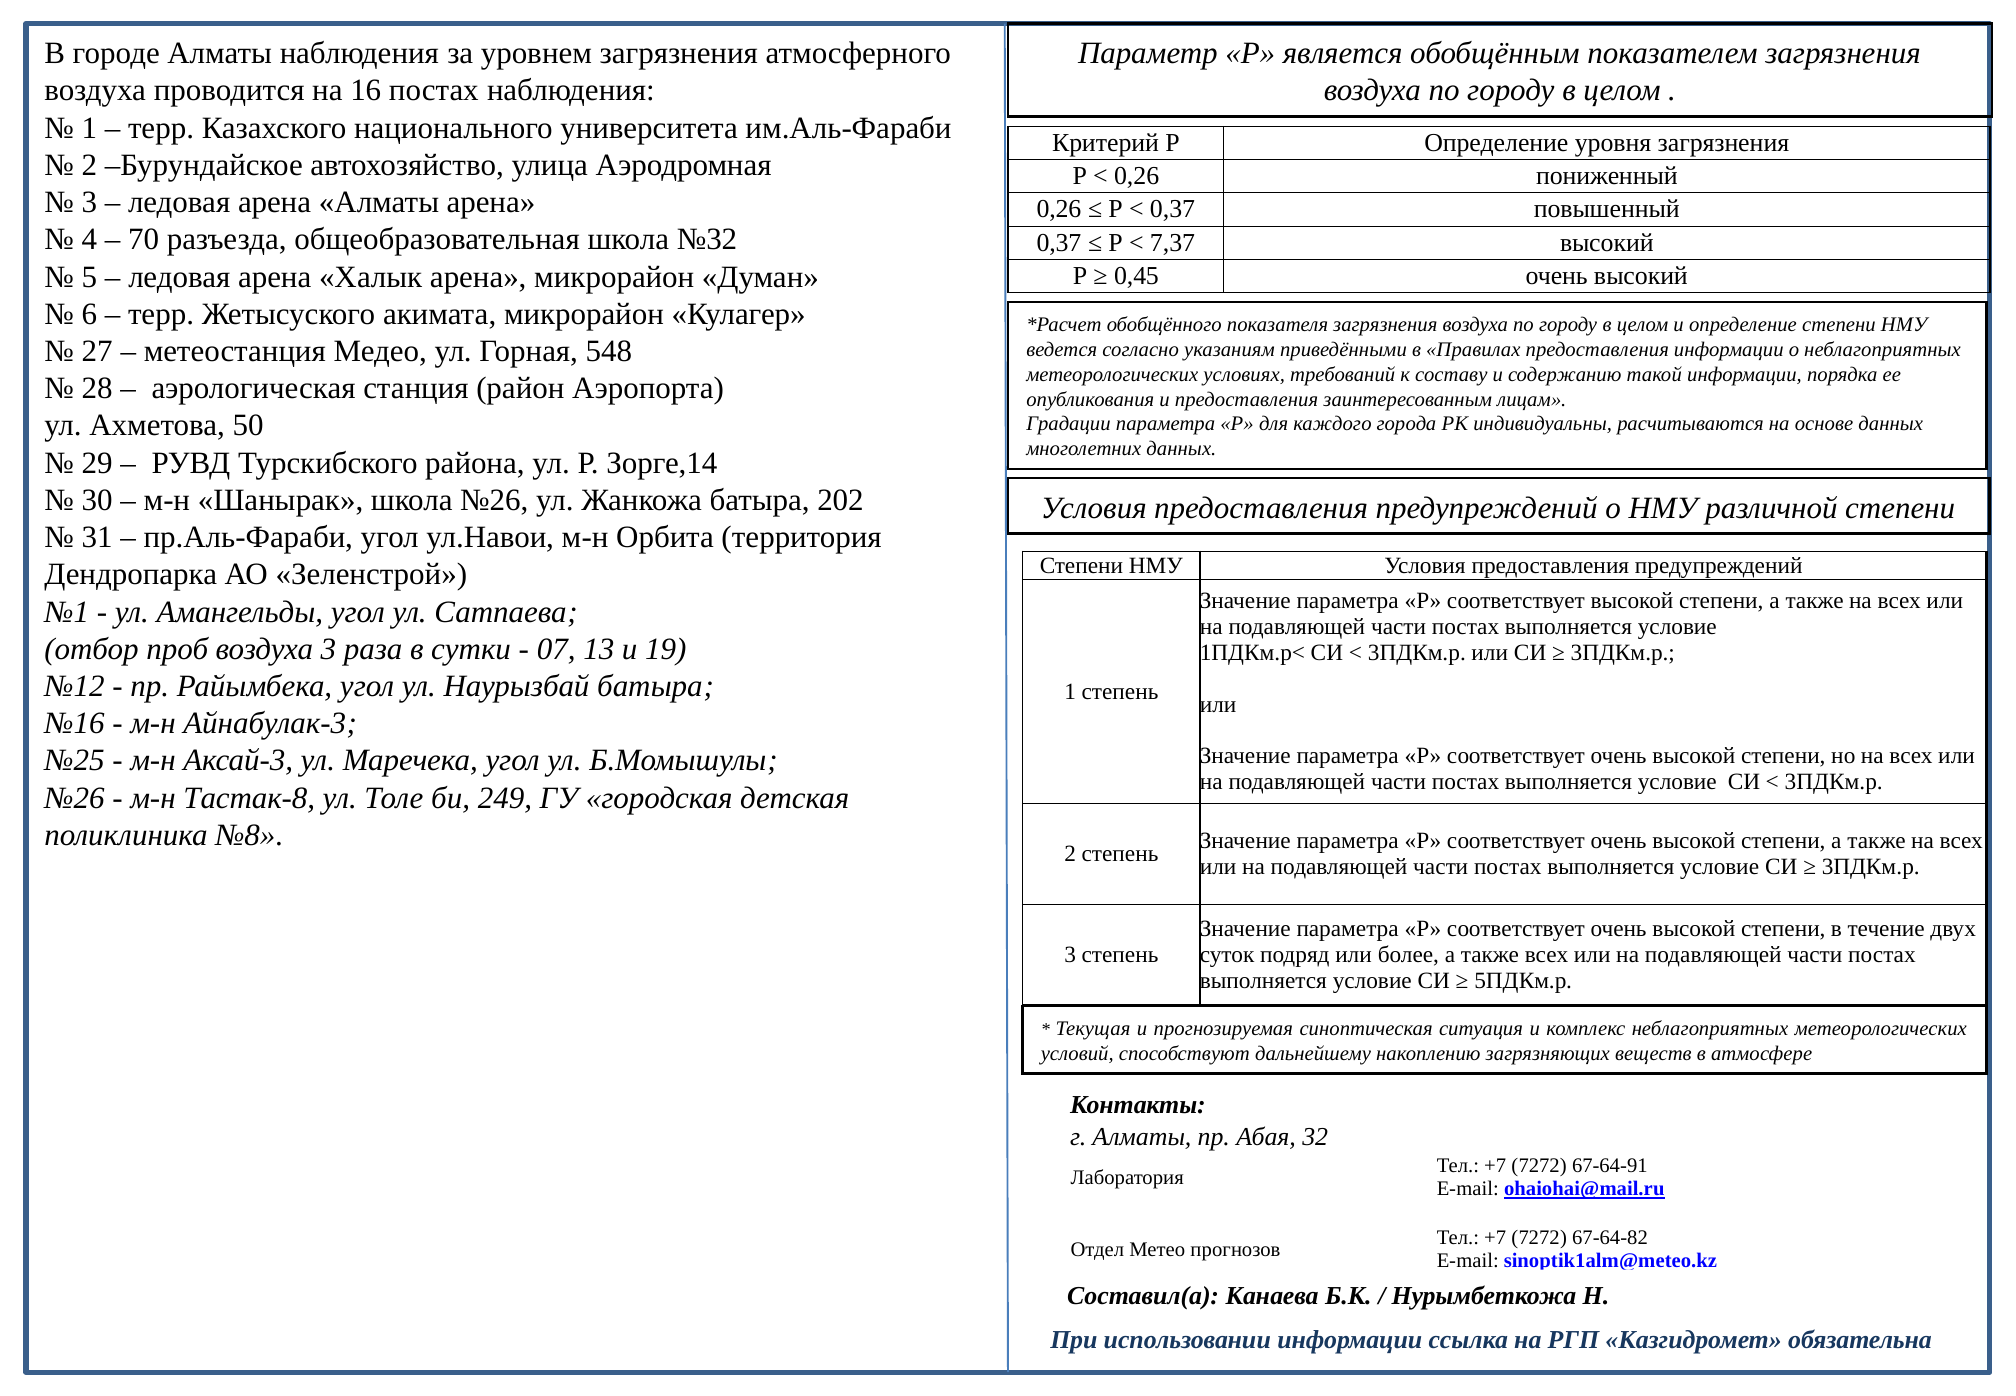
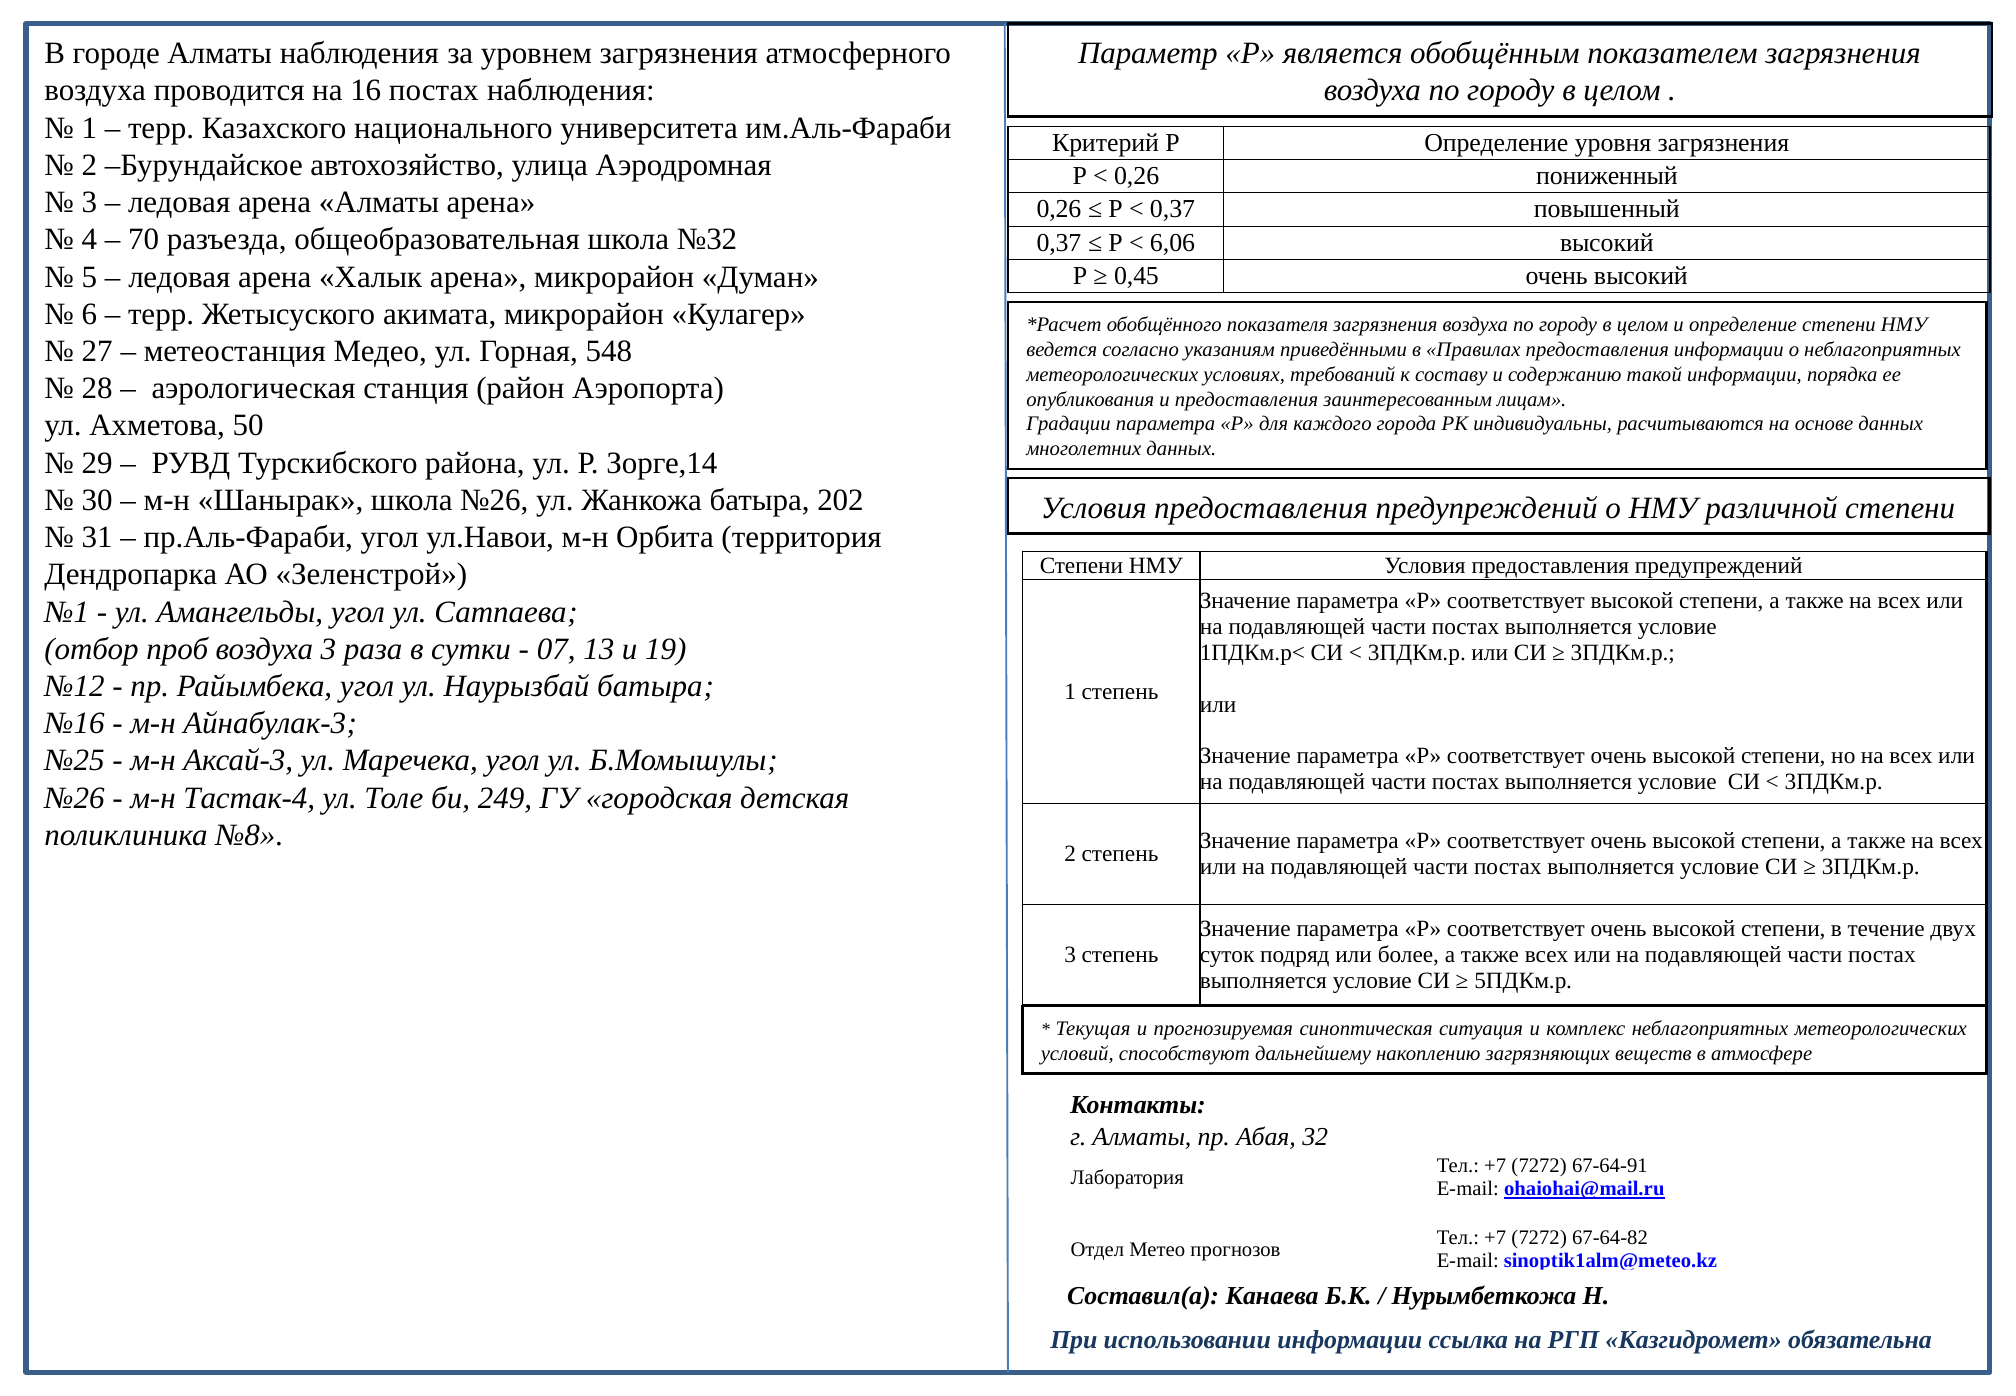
7,37: 7,37 -> 6,06
Тастак-8: Тастак-8 -> Тастак-4
